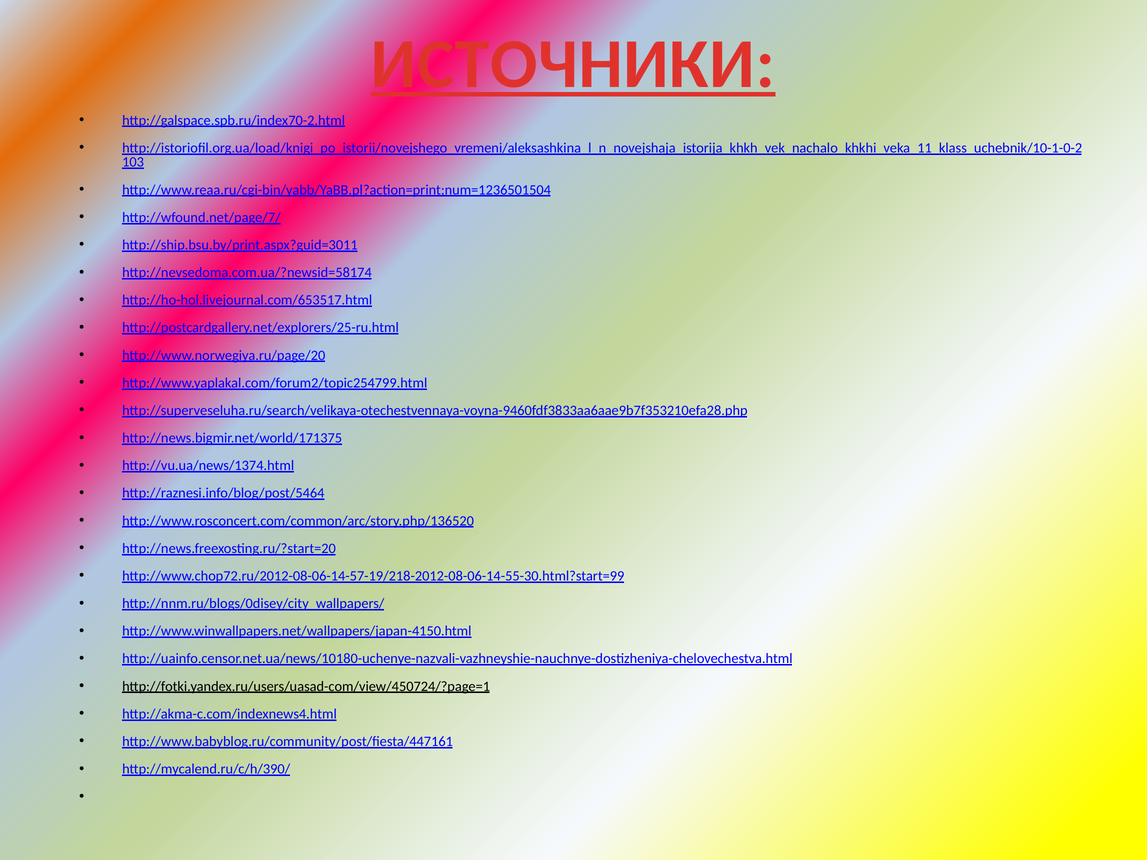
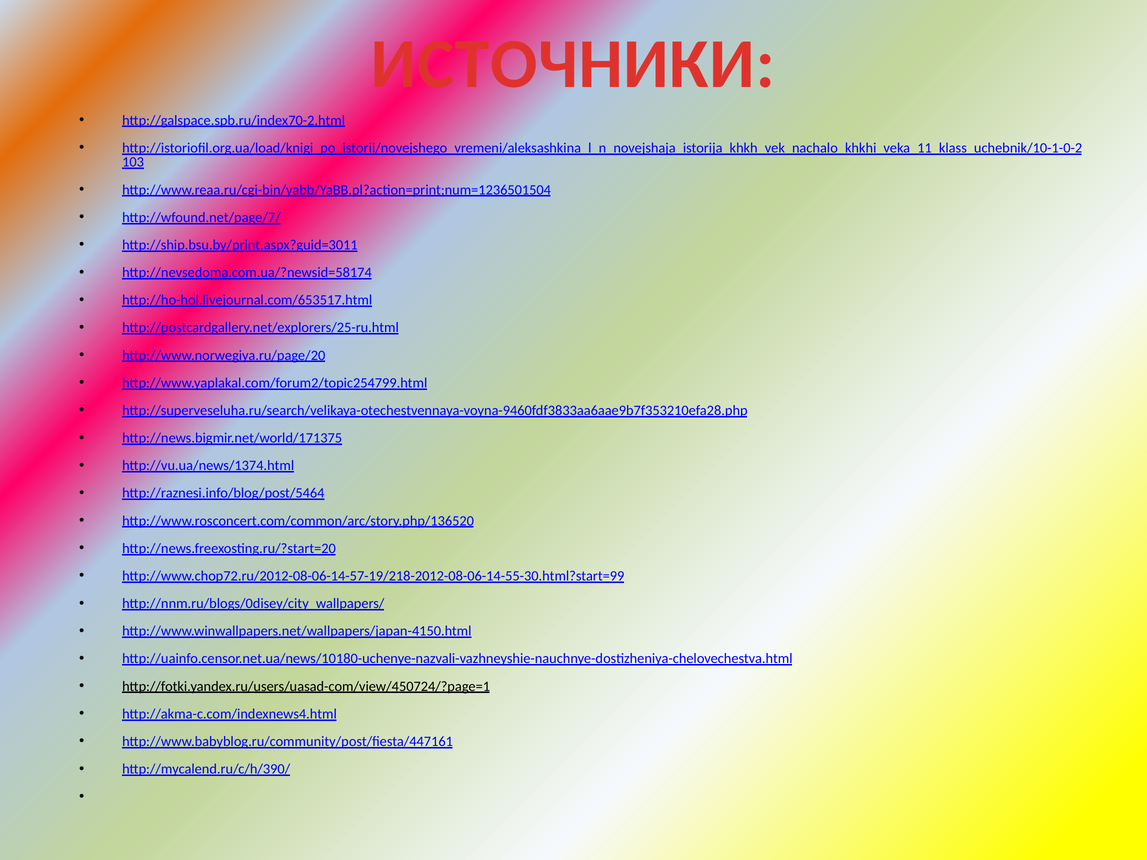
ИСТОЧНИКИ underline: present -> none
